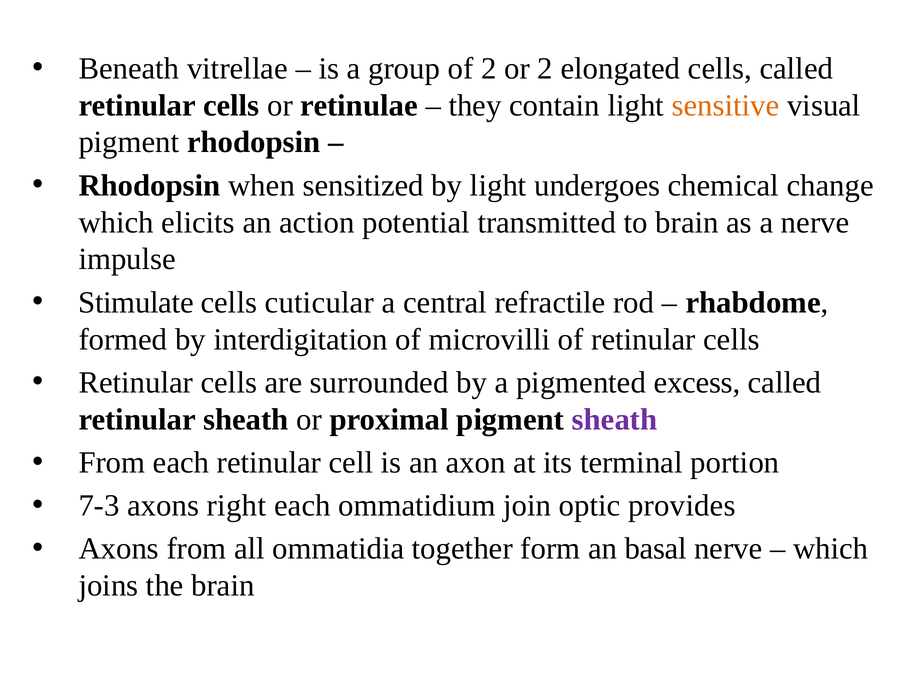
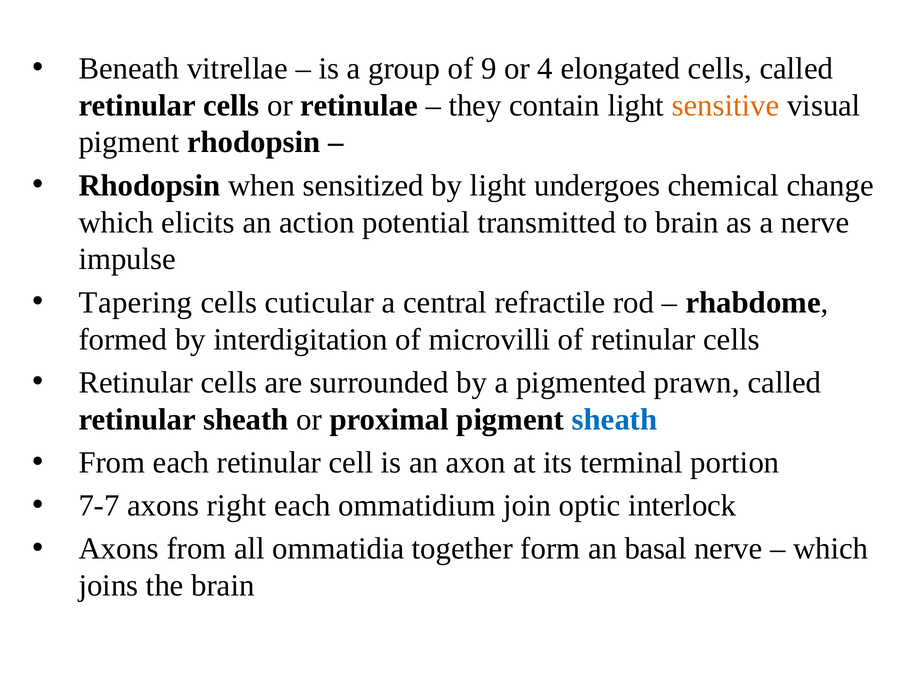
of 2: 2 -> 9
or 2: 2 -> 4
Stimulate: Stimulate -> Tapering
excess: excess -> prawn
sheath at (615, 419) colour: purple -> blue
7-3: 7-3 -> 7-7
provides: provides -> interlock
